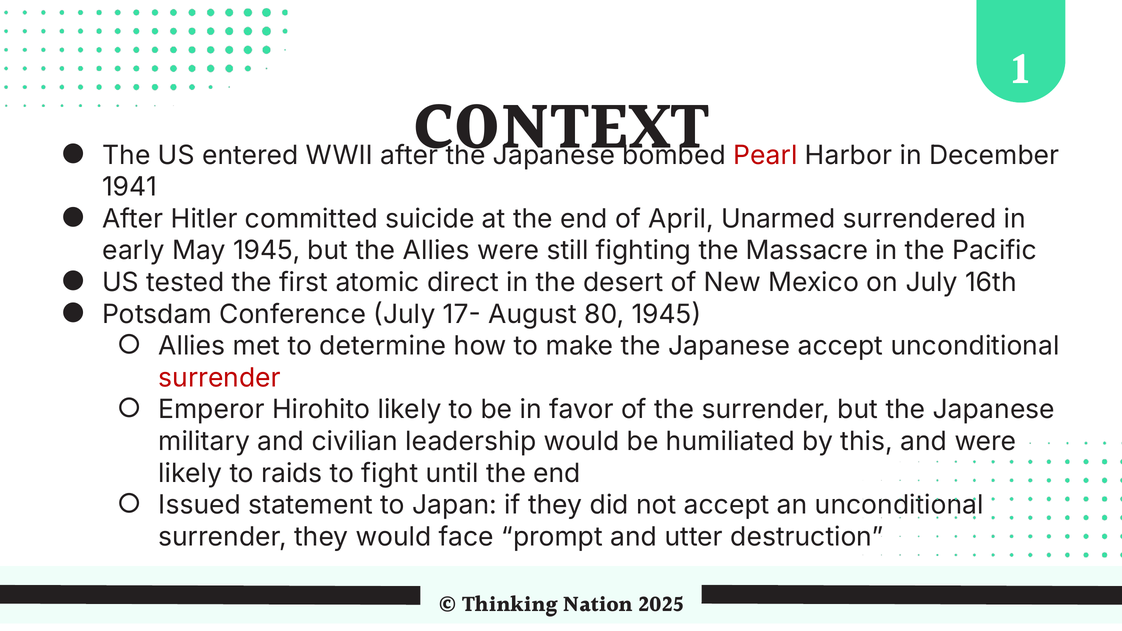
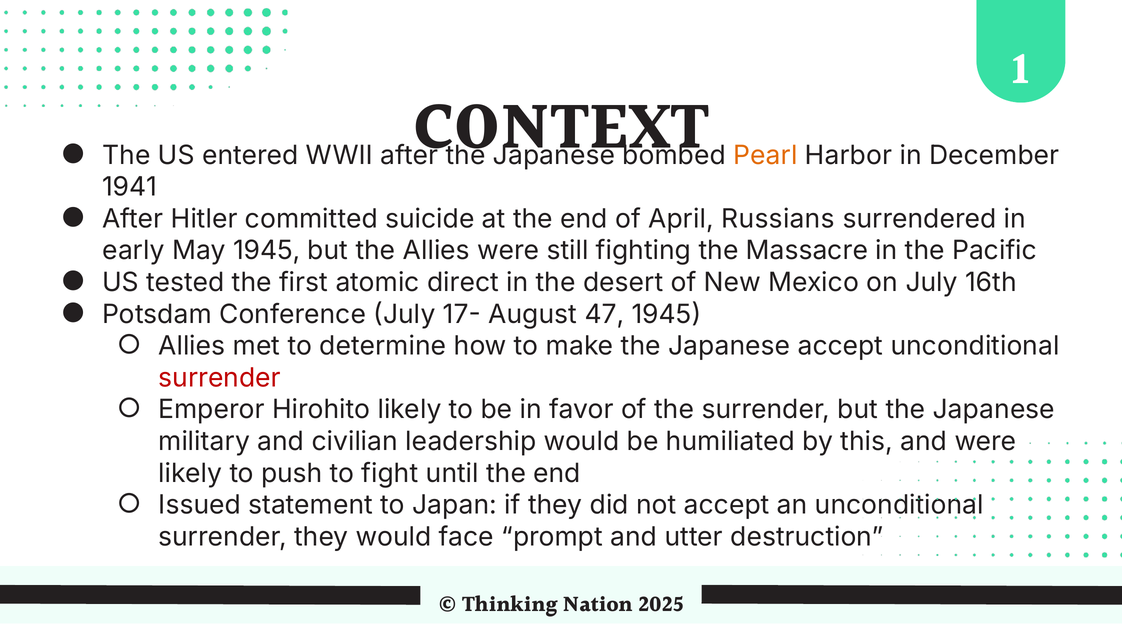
Pearl colour: red -> orange
Unarmed: Unarmed -> Russians
80: 80 -> 47
raids: raids -> push
